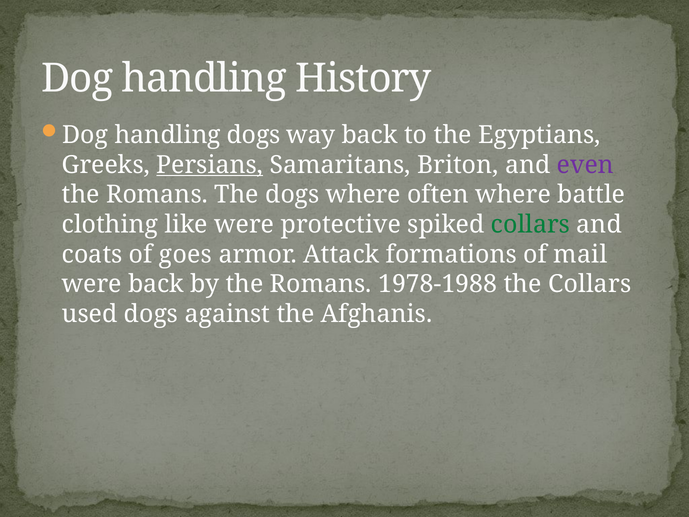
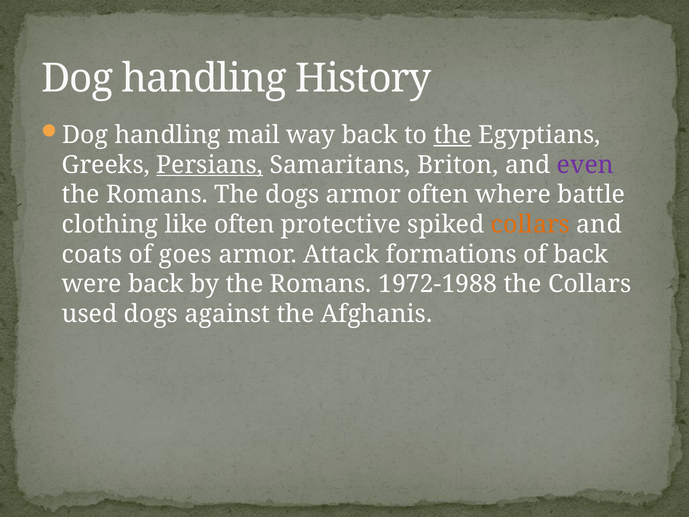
handling dogs: dogs -> mail
the at (453, 135) underline: none -> present
dogs where: where -> armor
like were: were -> often
collars at (531, 224) colour: green -> orange
of mail: mail -> back
1978-1988: 1978-1988 -> 1972-1988
